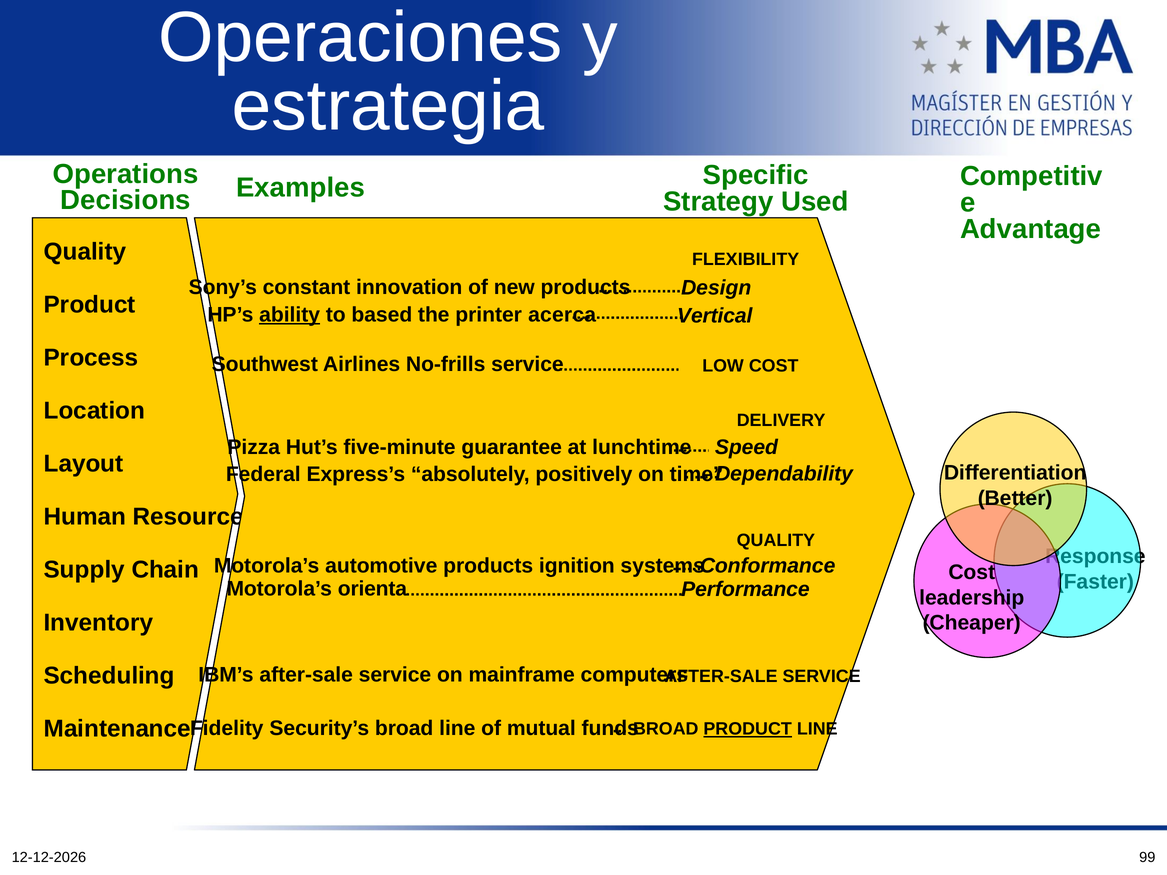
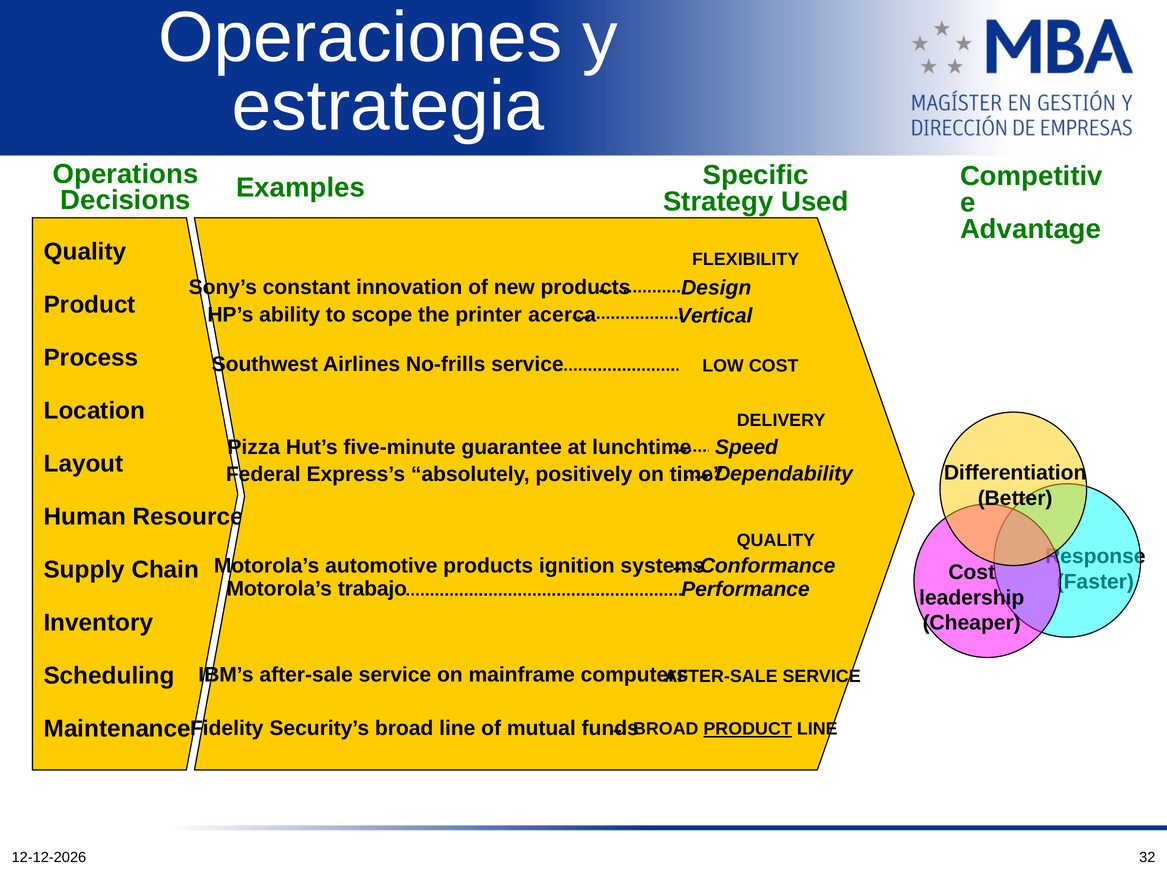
ability underline: present -> none
based: based -> scope
orienta: orienta -> trabajo
99: 99 -> 32
